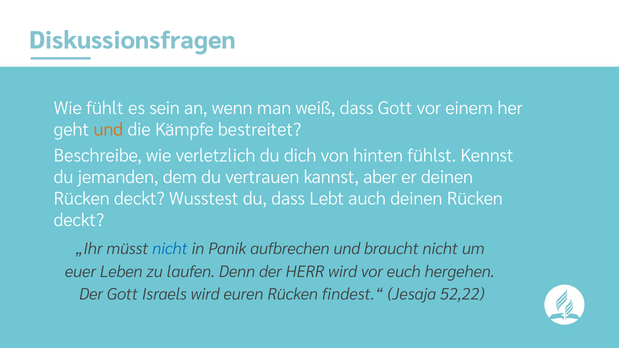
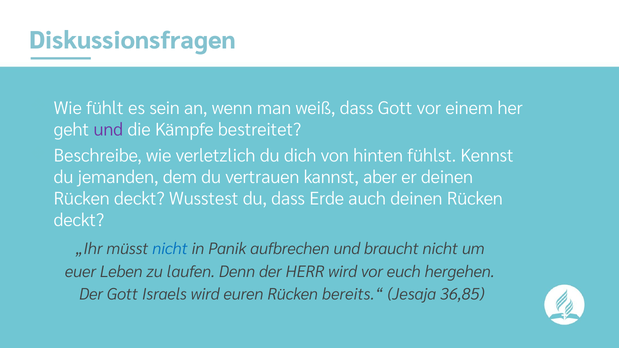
und at (108, 130) colour: orange -> purple
Lebt: Lebt -> Erde
findest.“: findest.“ -> bereits.“
52,22: 52,22 -> 36,85
